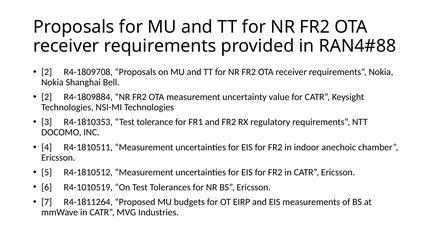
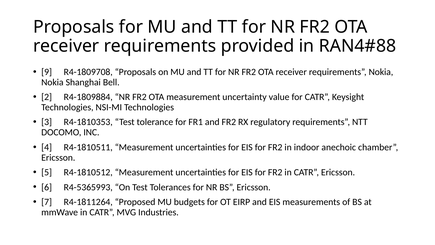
2 at (47, 72): 2 -> 9
R4-1010519: R4-1010519 -> R4-5365993
